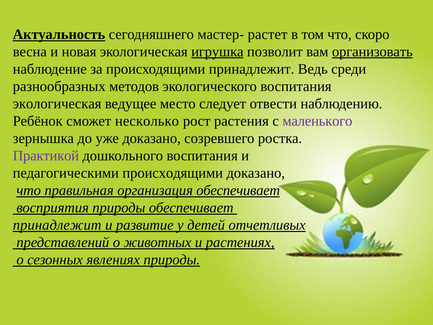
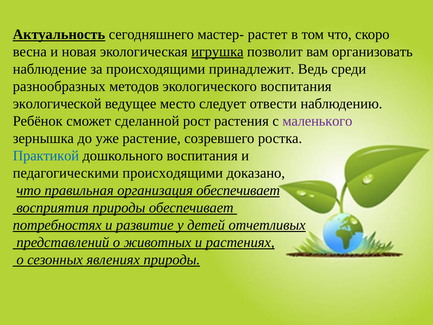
организовать underline: present -> none
экологическая at (57, 104): экологическая -> экологической
несколько: несколько -> сделанной
уже доказано: доказано -> растение
Практикой colour: purple -> blue
принадлежит at (57, 225): принадлежит -> потребностях
